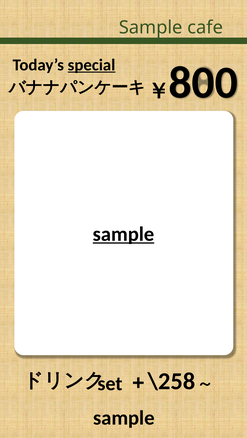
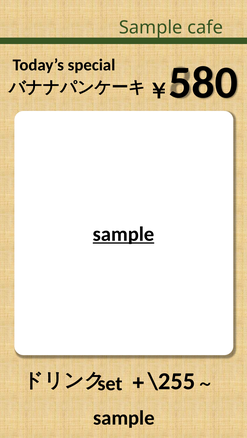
special underline: present -> none
800: 800 -> 580
\258: \258 -> \255
